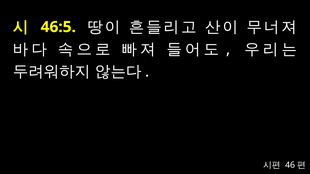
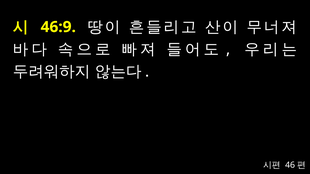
46:5: 46:5 -> 46:9
